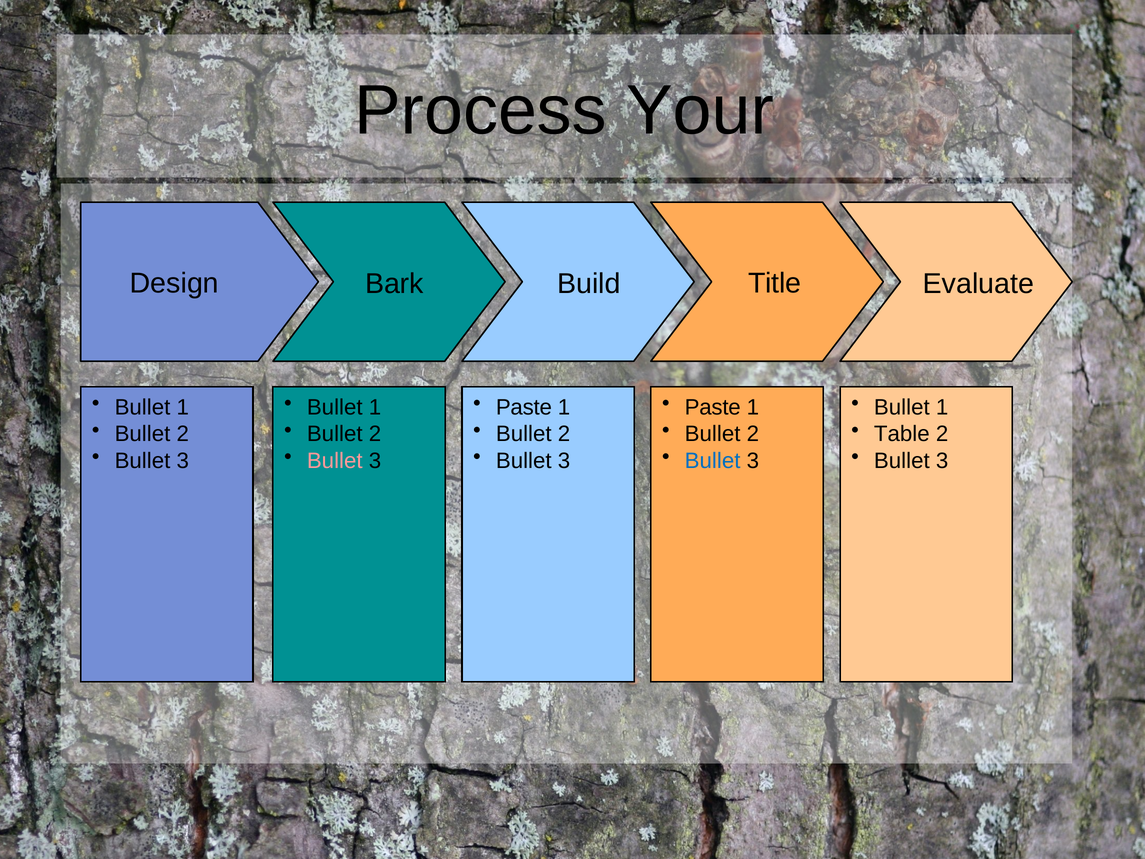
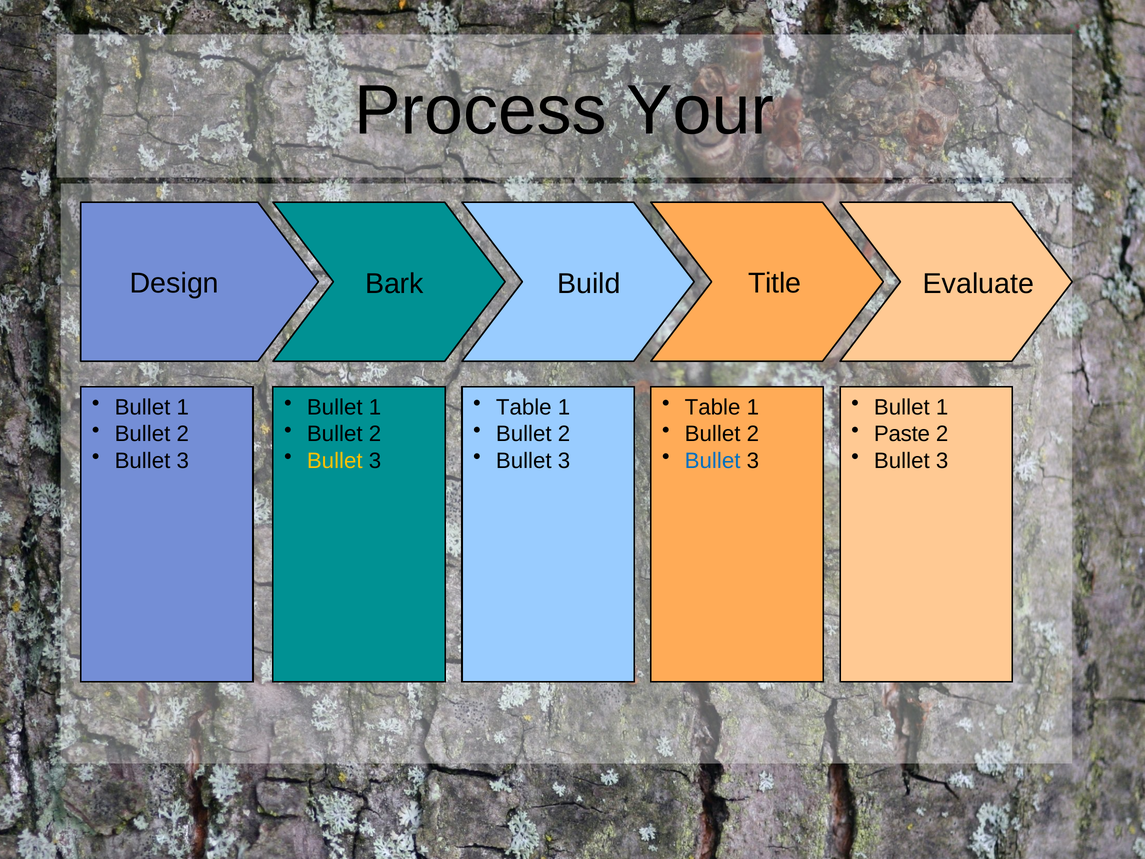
Paste at (524, 407): Paste -> Table
Paste at (713, 407): Paste -> Table
Table: Table -> Paste
Bullet at (335, 461) colour: pink -> yellow
